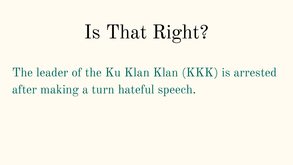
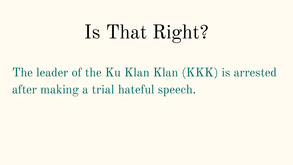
turn: turn -> trial
